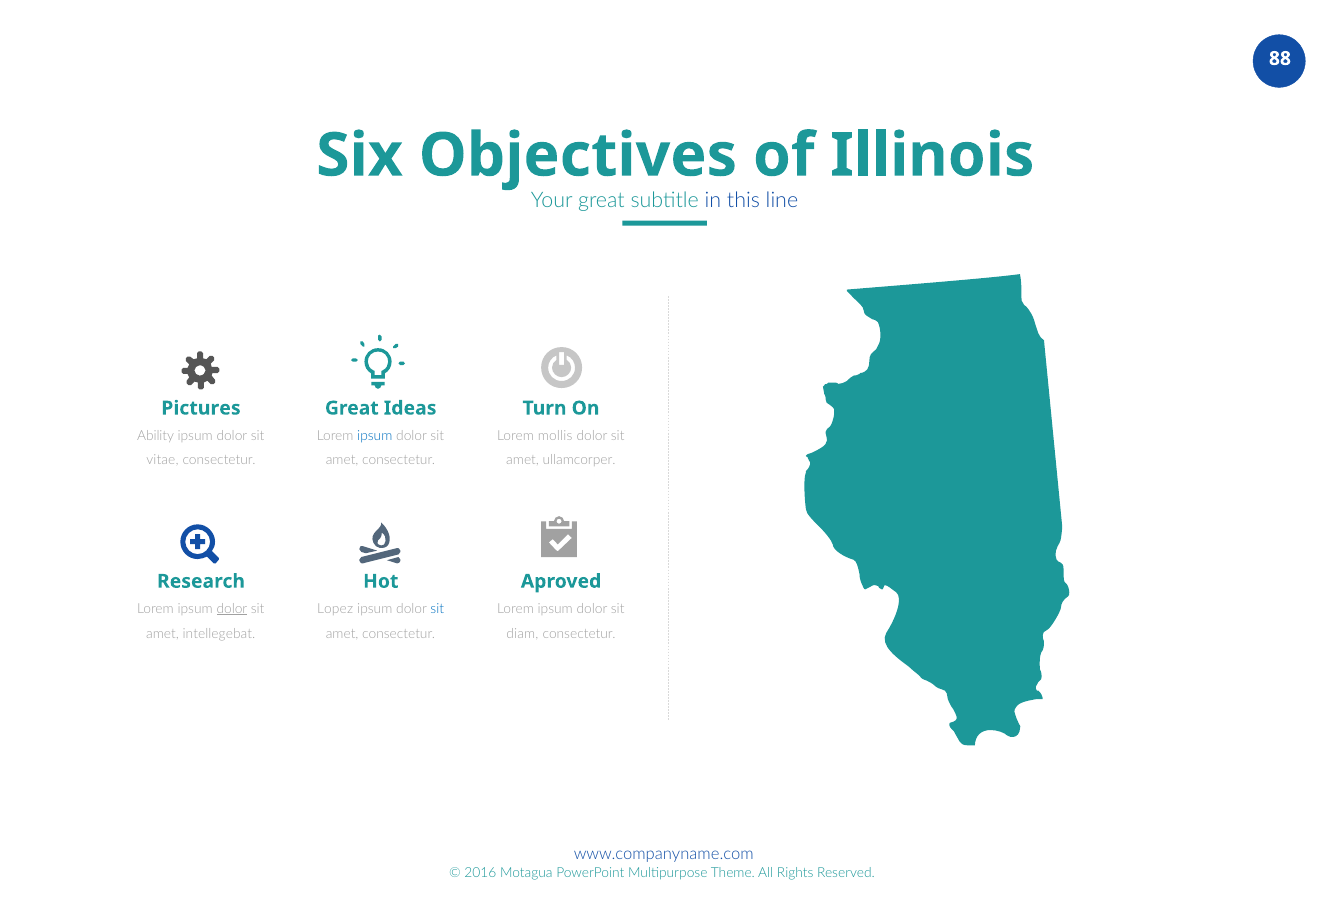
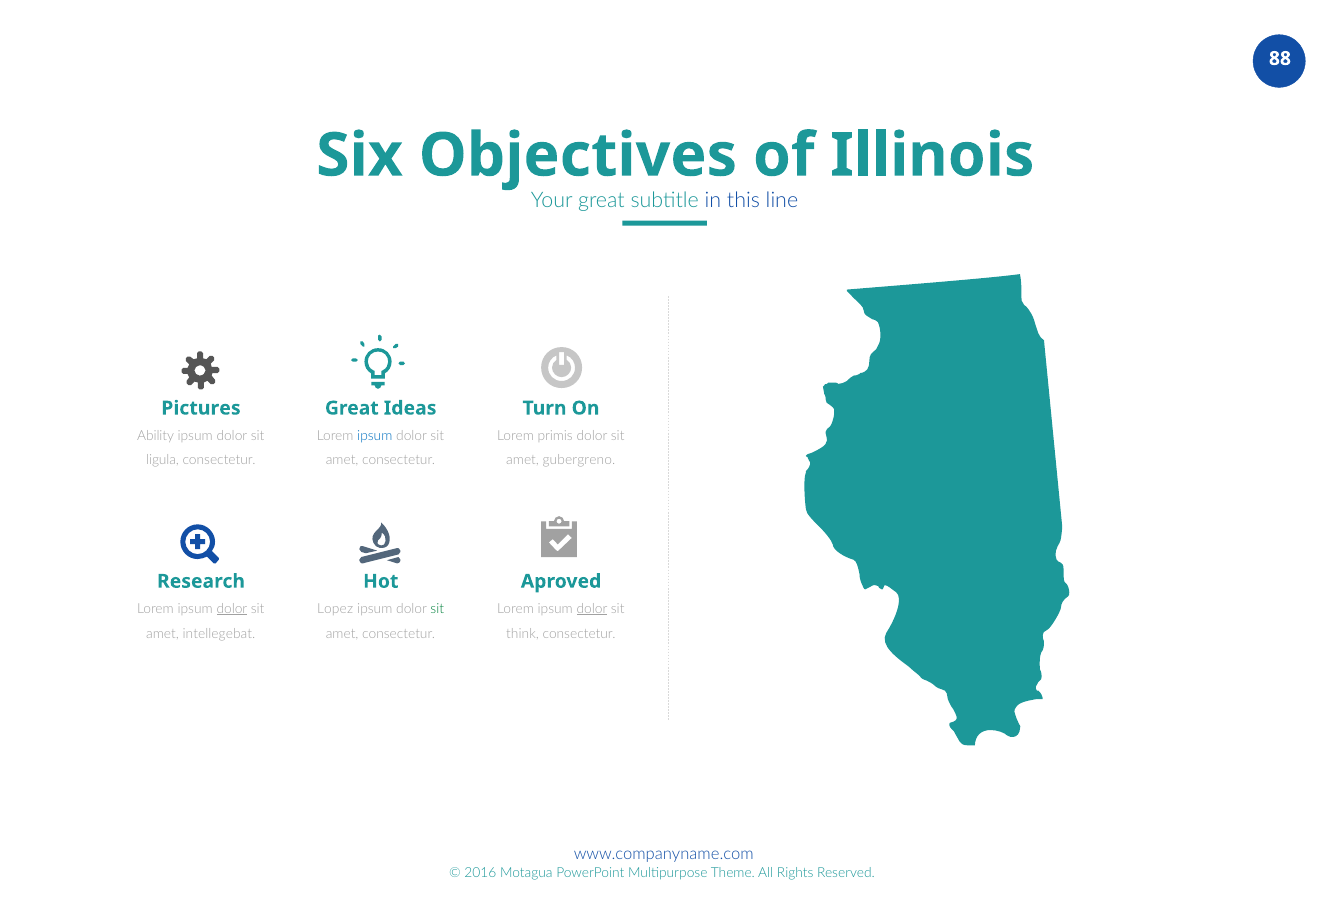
mollis: mollis -> primis
vitae: vitae -> ligula
ullamcorper: ullamcorper -> gubergreno
sit at (437, 609) colour: blue -> green
dolor at (592, 609) underline: none -> present
diam: diam -> think
